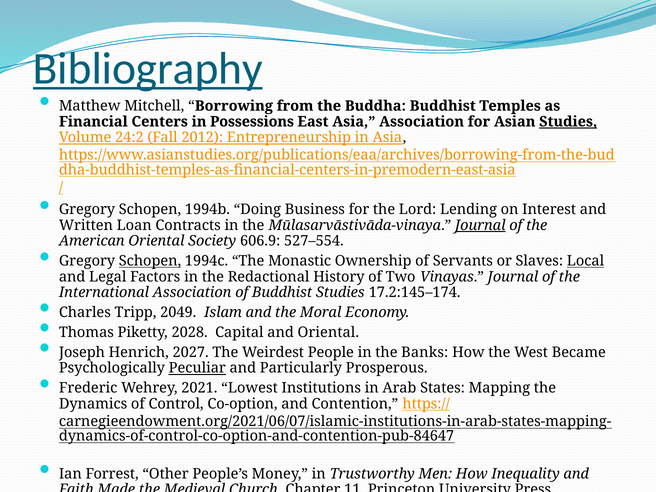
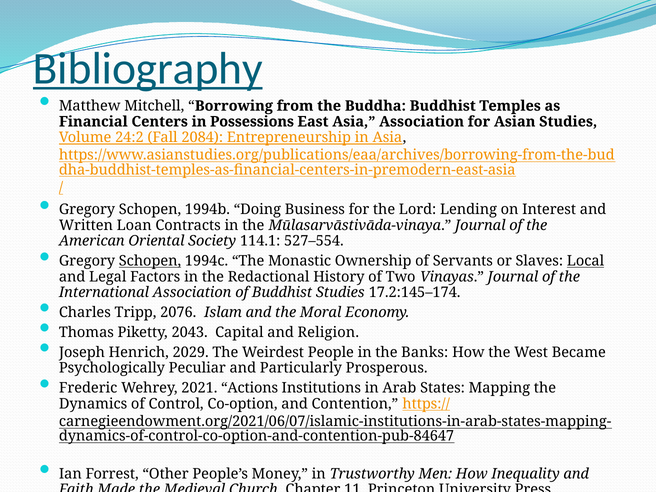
Studies at (568, 122) underline: present -> none
2012: 2012 -> 2084
Journal at (480, 225) underline: present -> none
606.9: 606.9 -> 114.1
2049: 2049 -> 2076
2028: 2028 -> 2043
and Oriental: Oriental -> Religion
2027: 2027 -> 2029
Peculiar underline: present -> none
Lowest: Lowest -> Actions
